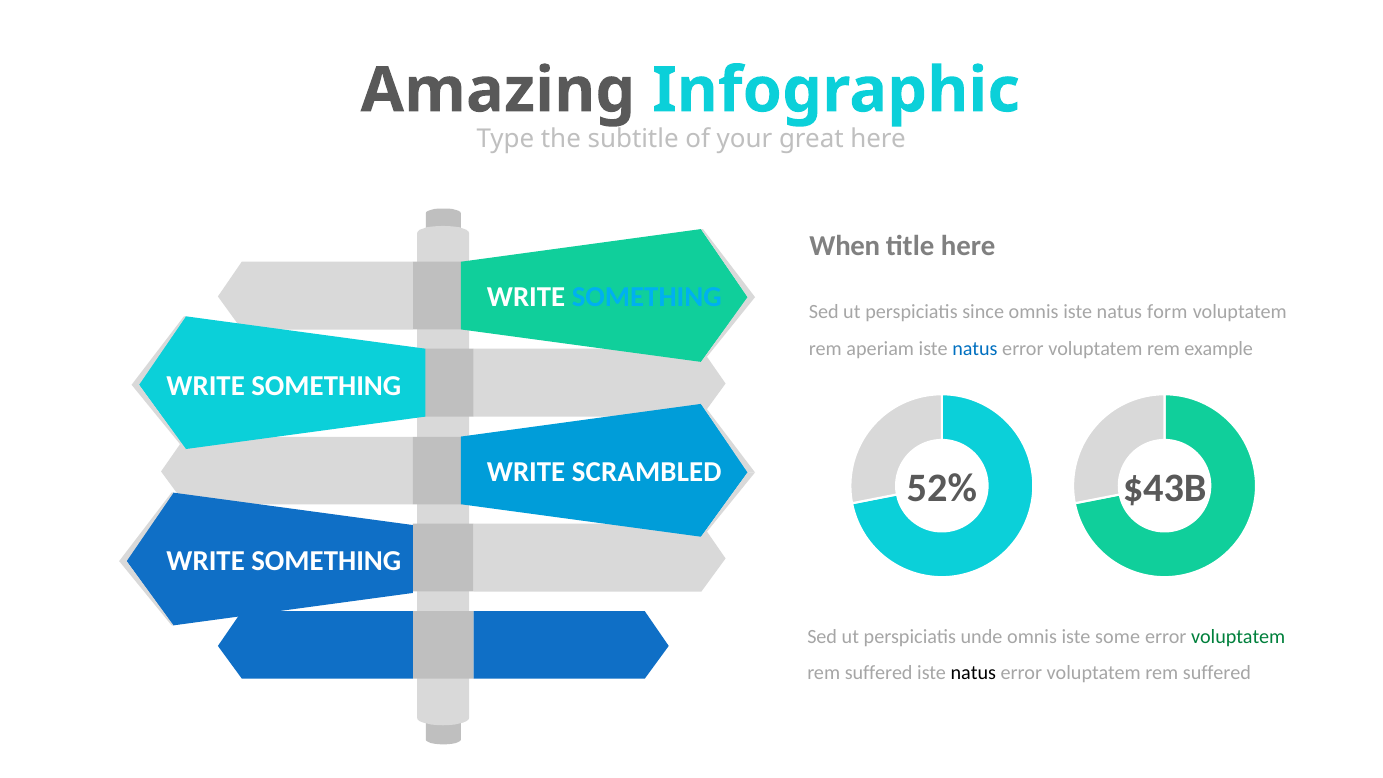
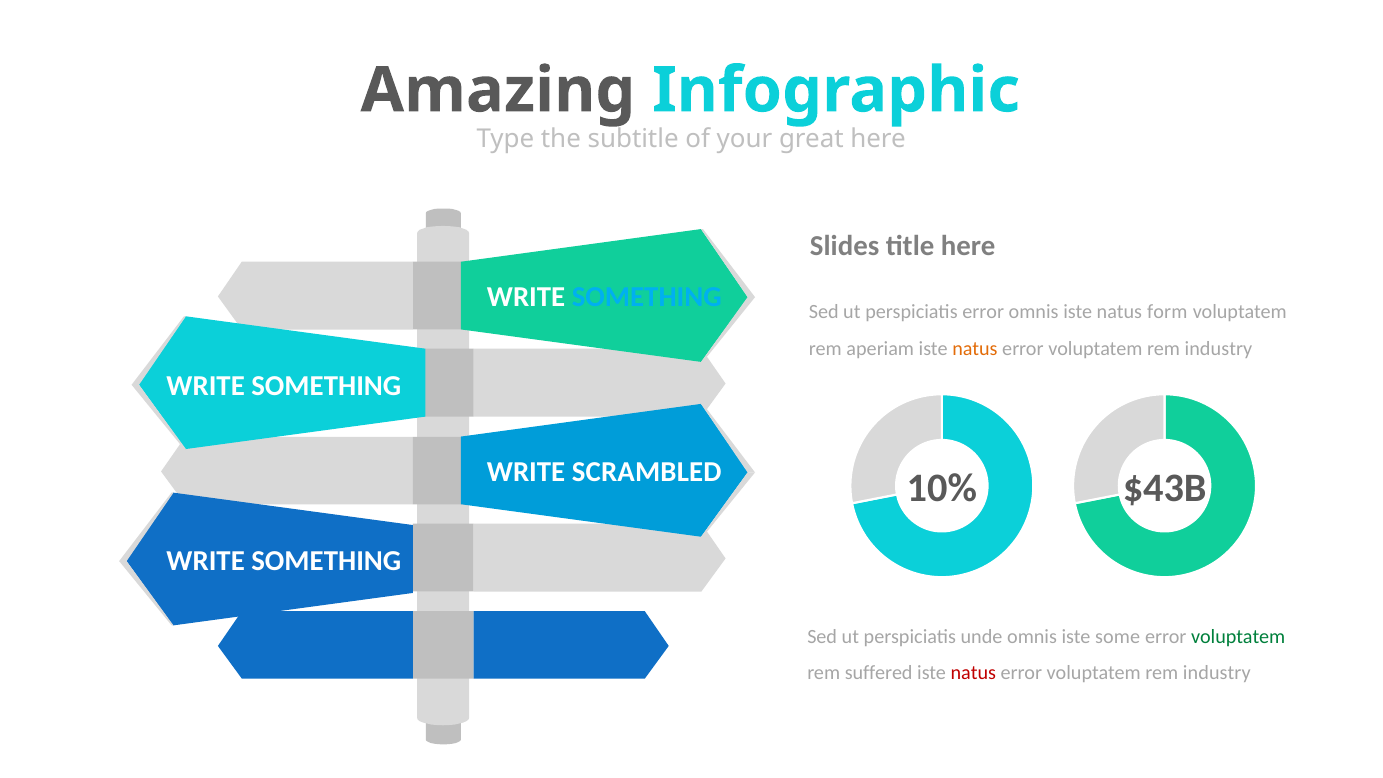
When: When -> Slides
perspiciatis since: since -> error
natus at (975, 348) colour: blue -> orange
example at (1219, 348): example -> industry
52%: 52% -> 10%
natus at (973, 673) colour: black -> red
suffered at (1217, 673): suffered -> industry
